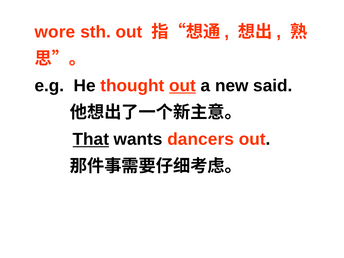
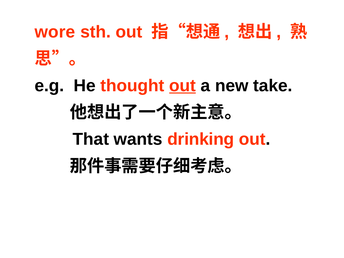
said: said -> take
That underline: present -> none
dancers: dancers -> drinking
